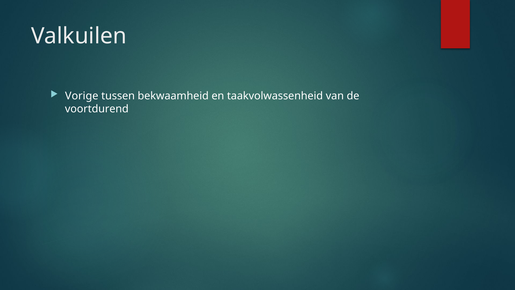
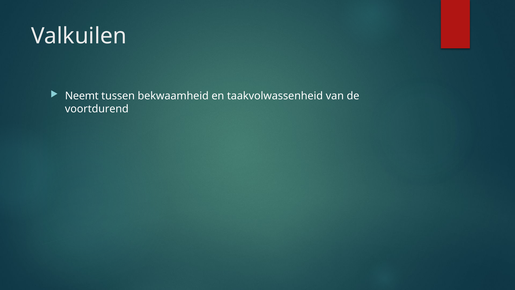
Vorige: Vorige -> Neemt
